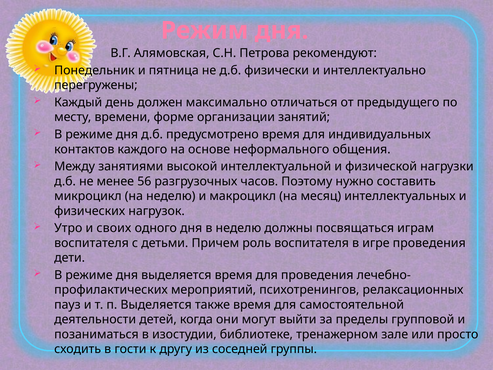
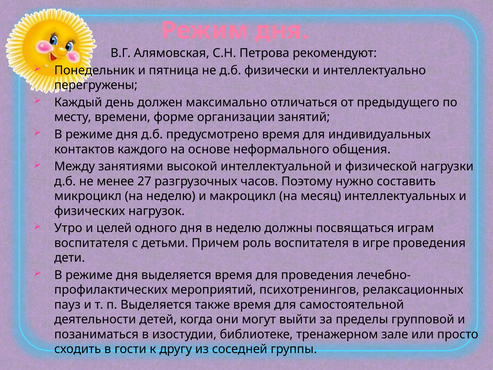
56: 56 -> 27
своих: своих -> целей
